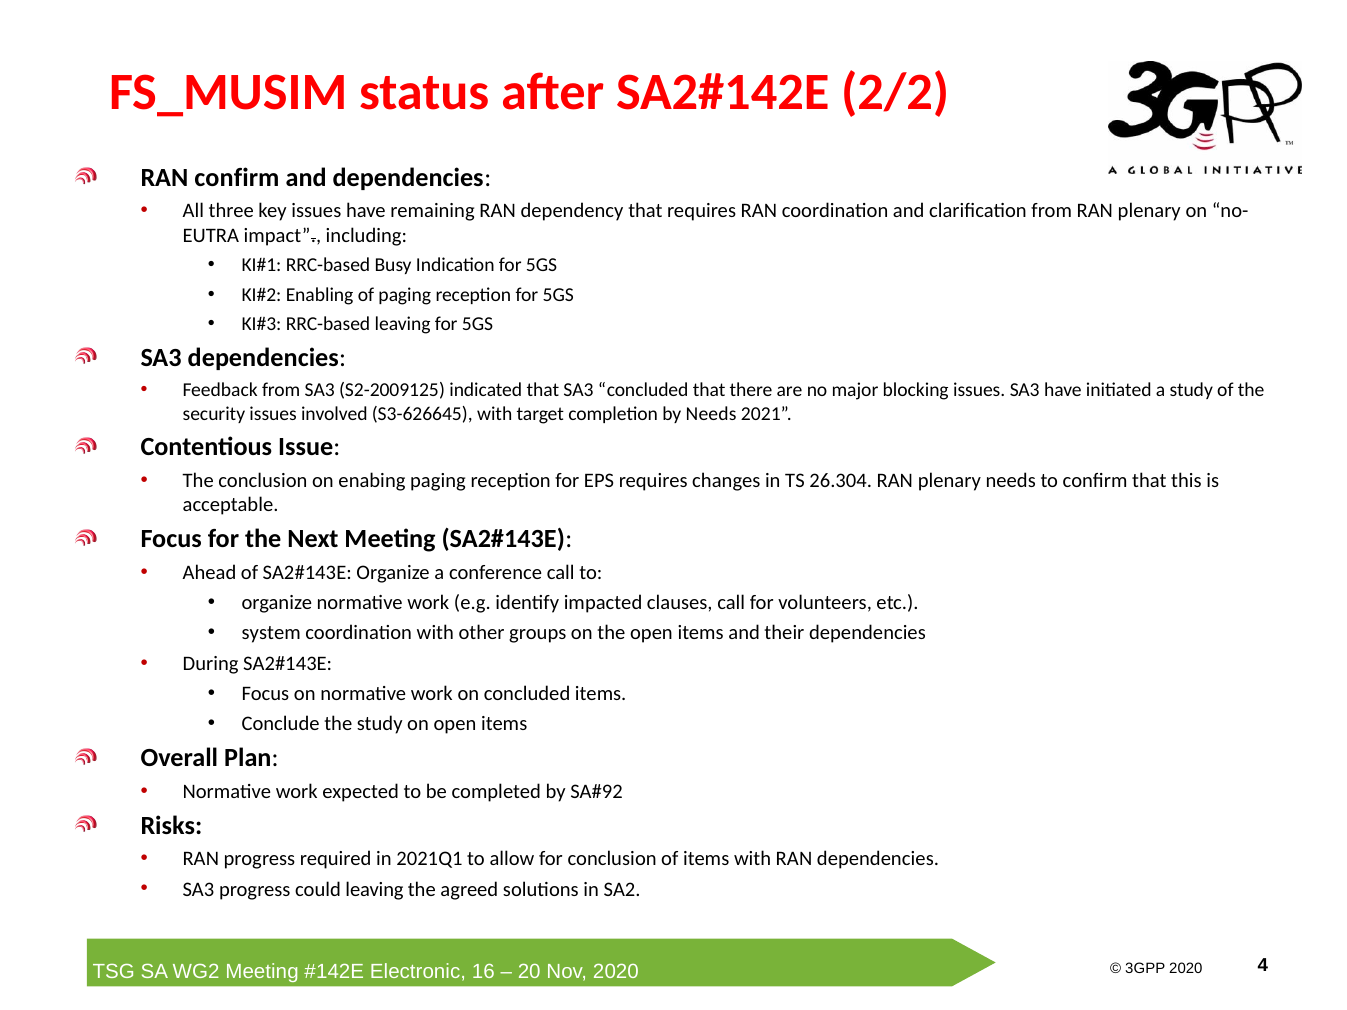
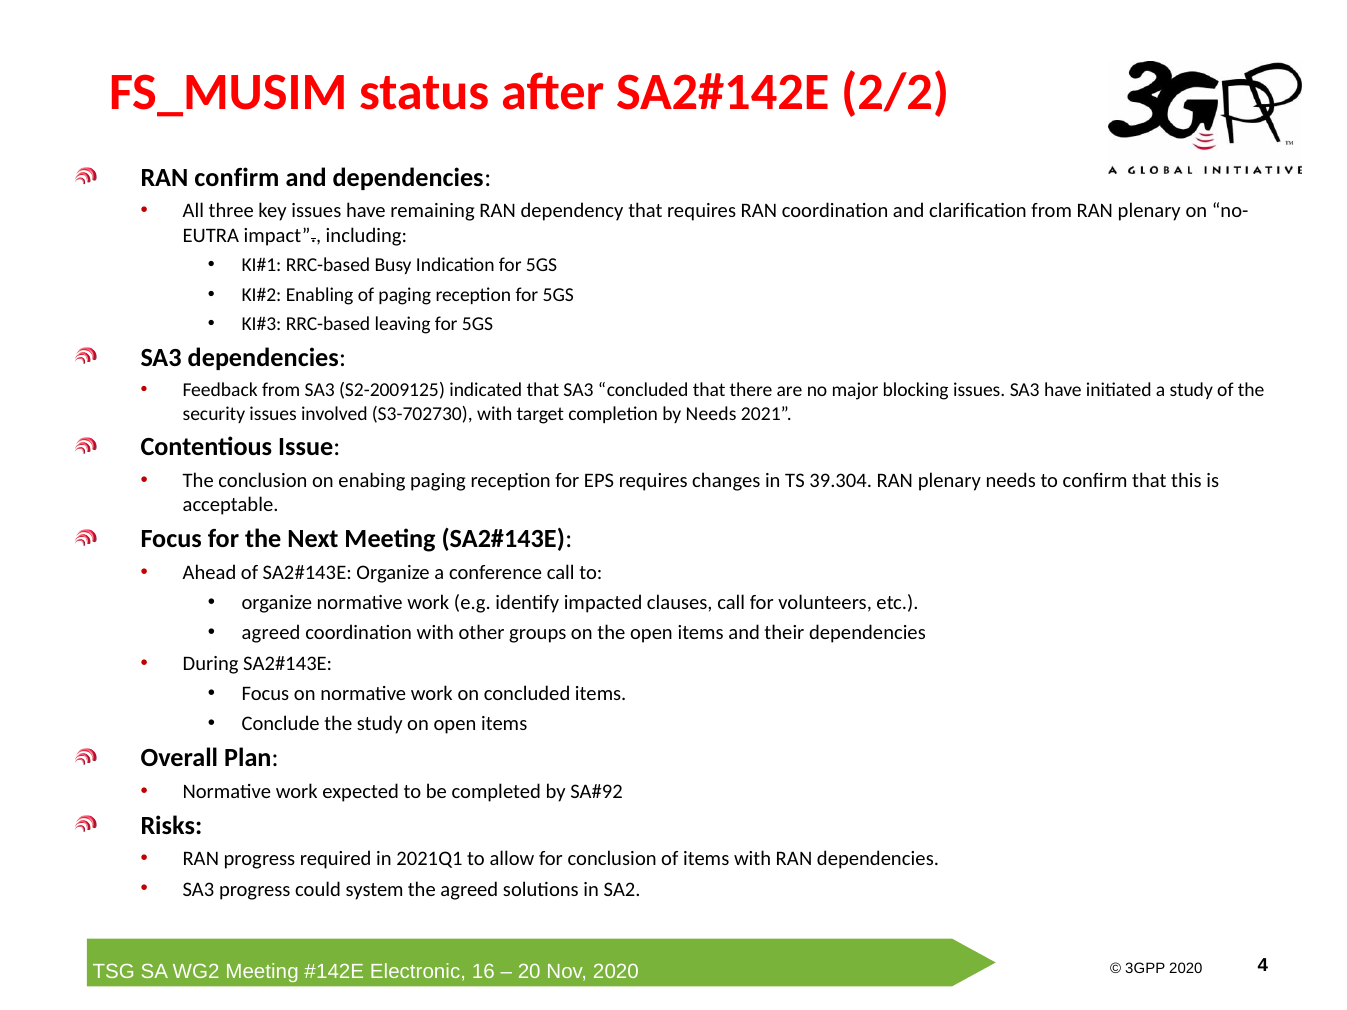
S3-626645: S3-626645 -> S3-702730
26.304: 26.304 -> 39.304
system at (271, 633): system -> agreed
could leaving: leaving -> system
